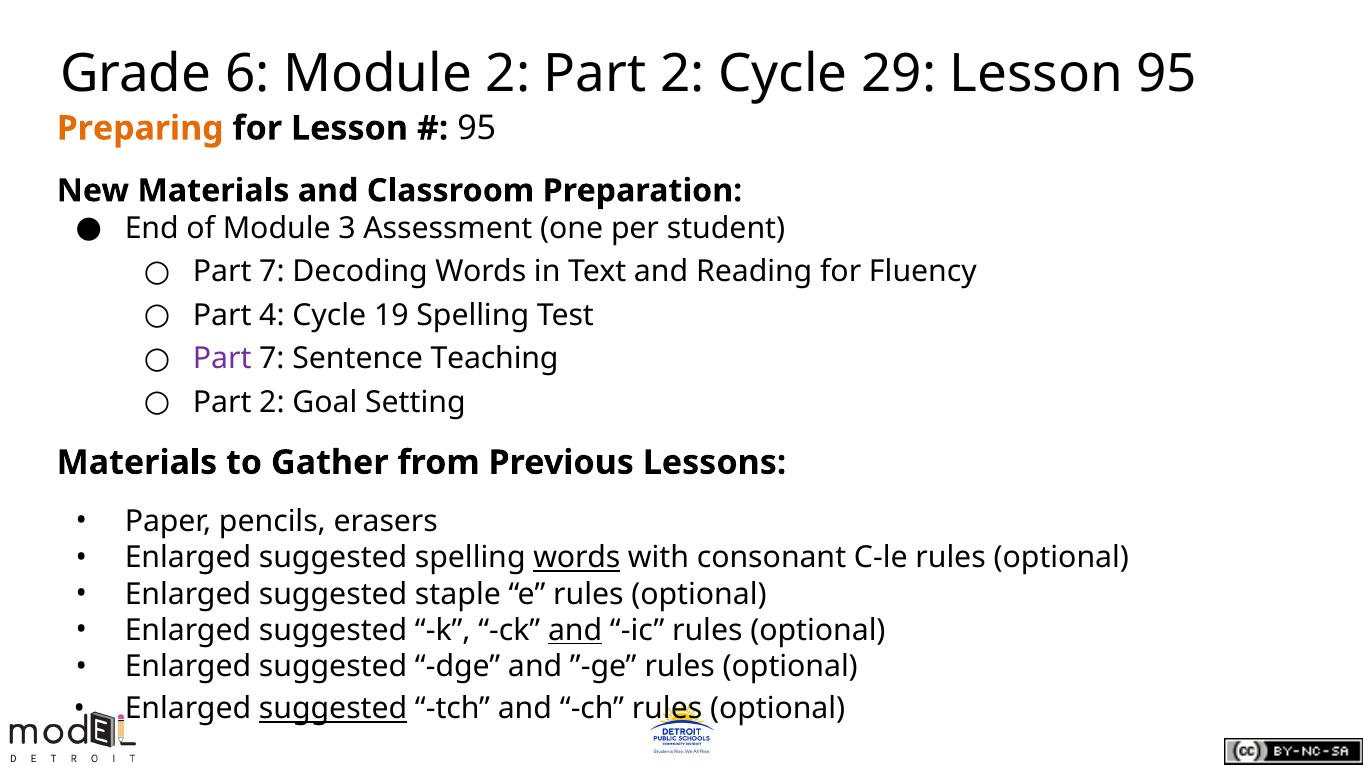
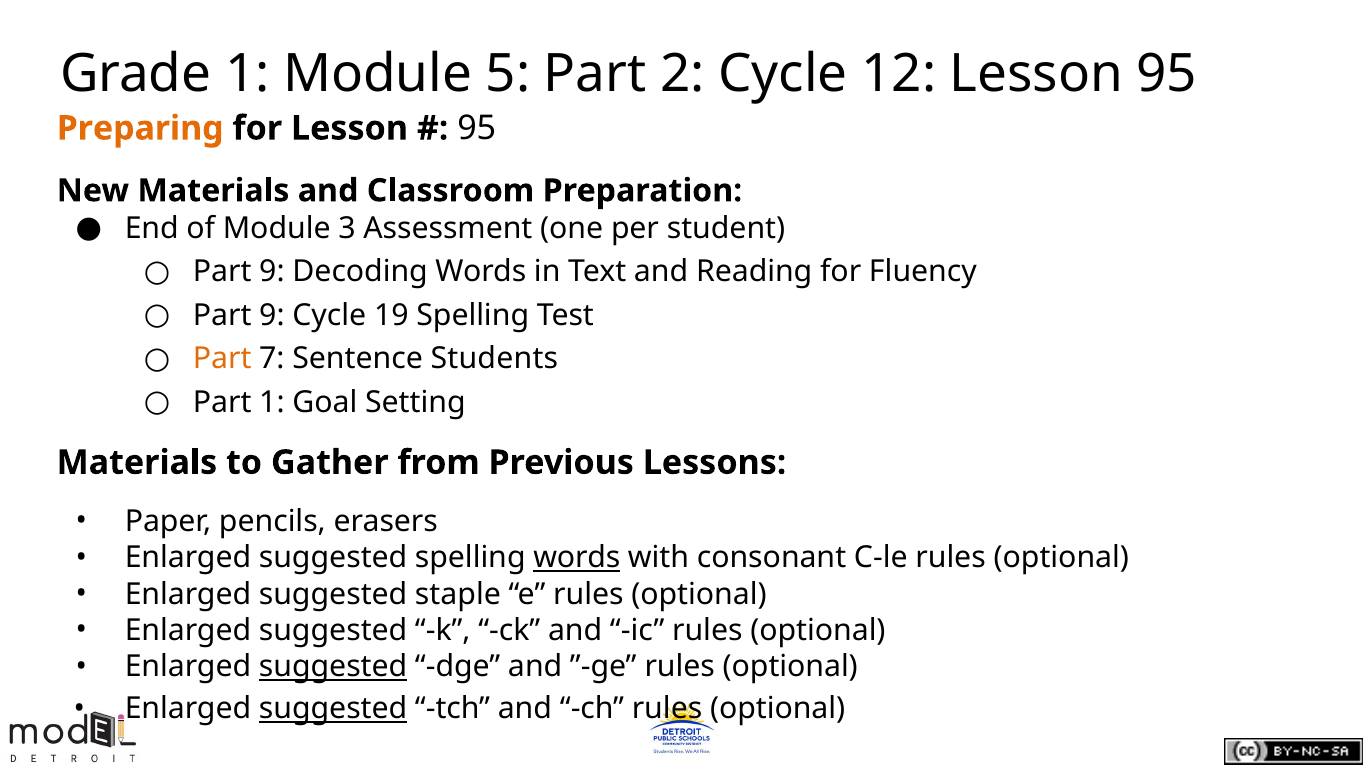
Grade 6: 6 -> 1
Module 2: 2 -> 5
29: 29 -> 12
7 at (272, 272): 7 -> 9
4 at (272, 315): 4 -> 9
Part at (222, 359) colour: purple -> orange
Teaching: Teaching -> Students
2 at (272, 402): 2 -> 1
and at (575, 630) underline: present -> none
suggested at (333, 667) underline: none -> present
